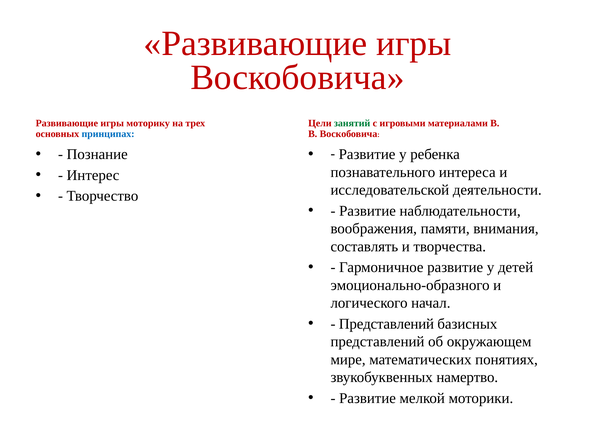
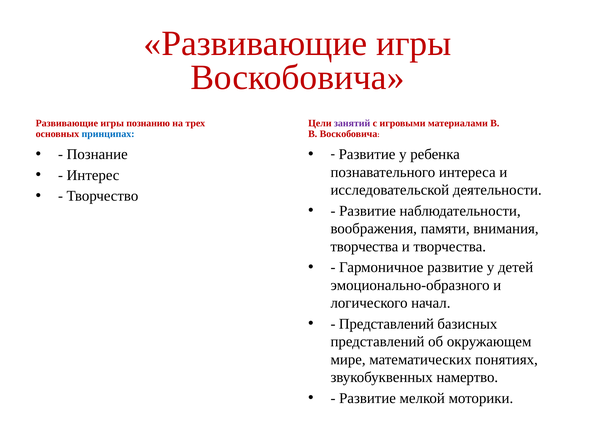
моторику: моторику -> познанию
занятий colour: green -> purple
составлять at (364, 247): составлять -> творчества
